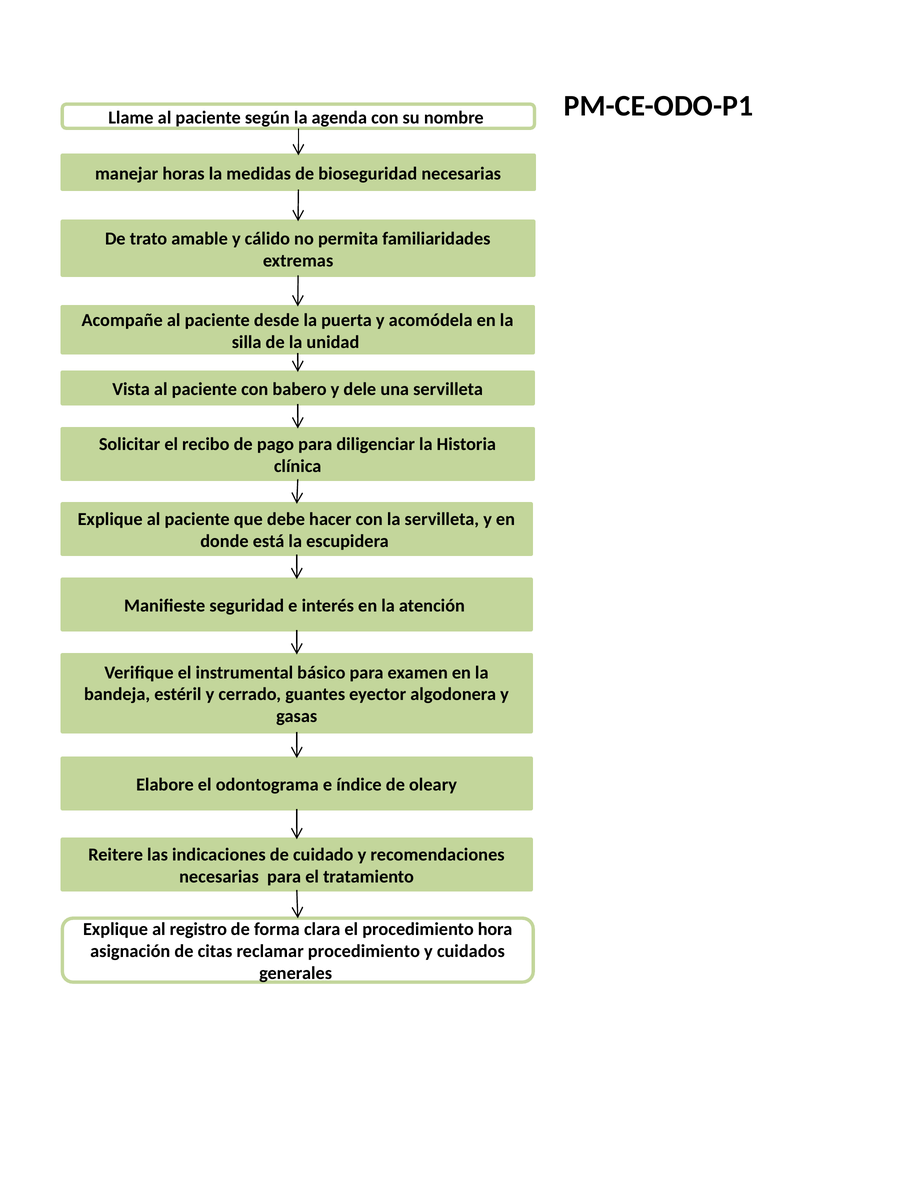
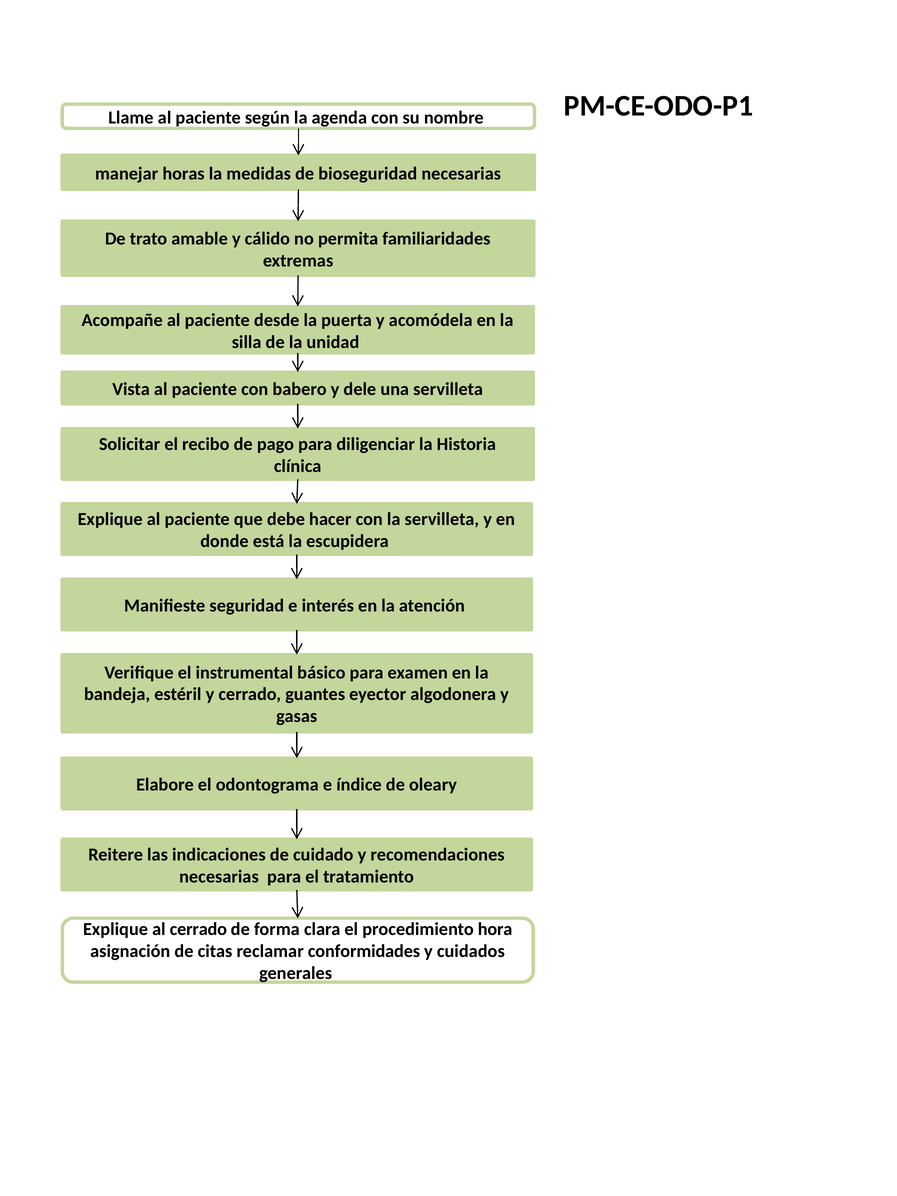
al registro: registro -> cerrado
reclamar procedimiento: procedimiento -> conformidades
